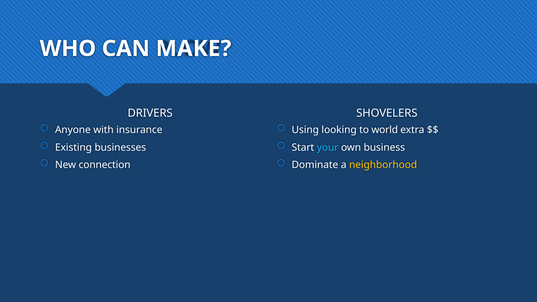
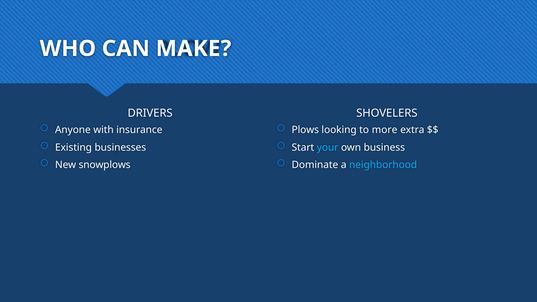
Using: Using -> Plows
world: world -> more
connection: connection -> snowplows
neighborhood colour: yellow -> light blue
